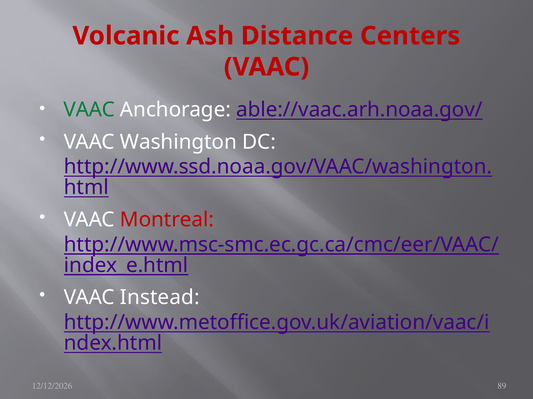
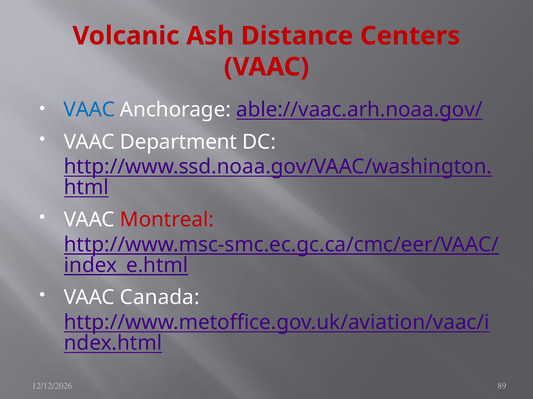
VAAC at (89, 110) colour: green -> blue
Washington: Washington -> Department
Instead: Instead -> Canada
